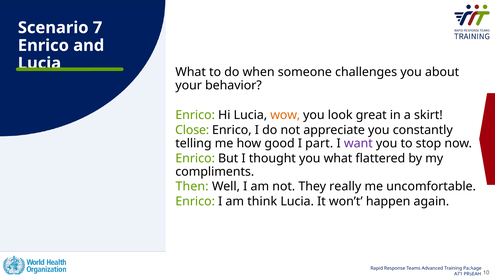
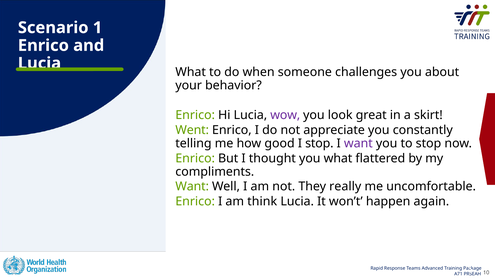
Scenario 7: 7 -> 1
wow colour: orange -> purple
Close: Close -> Went
I part: part -> stop
Then at (192, 187): Then -> Want
